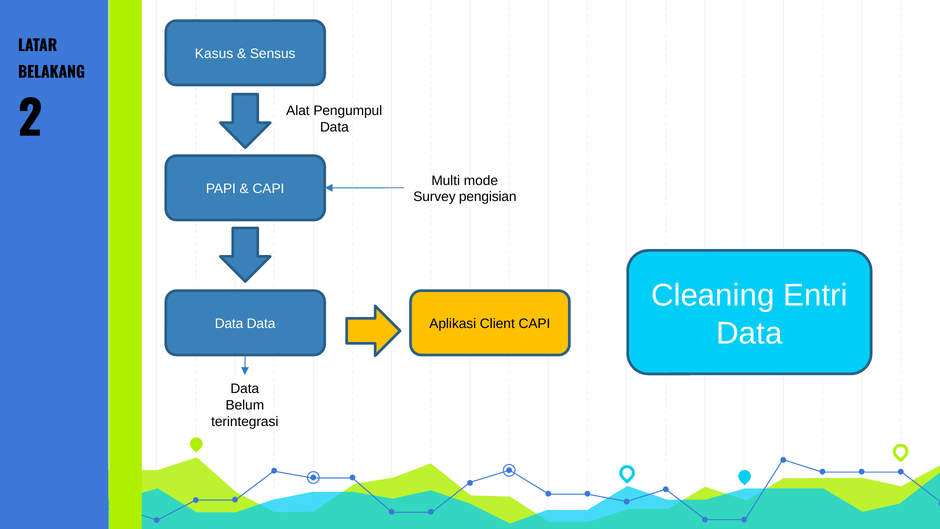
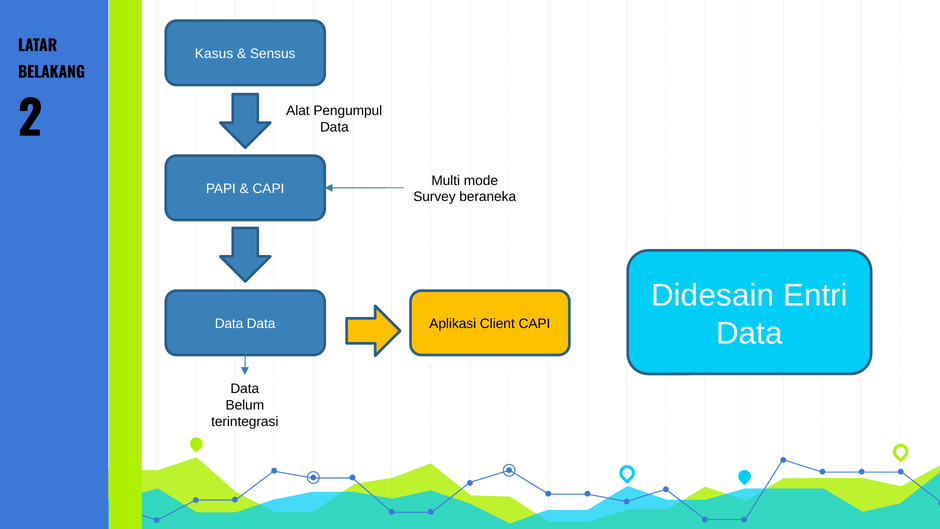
pengisian: pengisian -> beraneka
Cleaning: Cleaning -> Didesain
